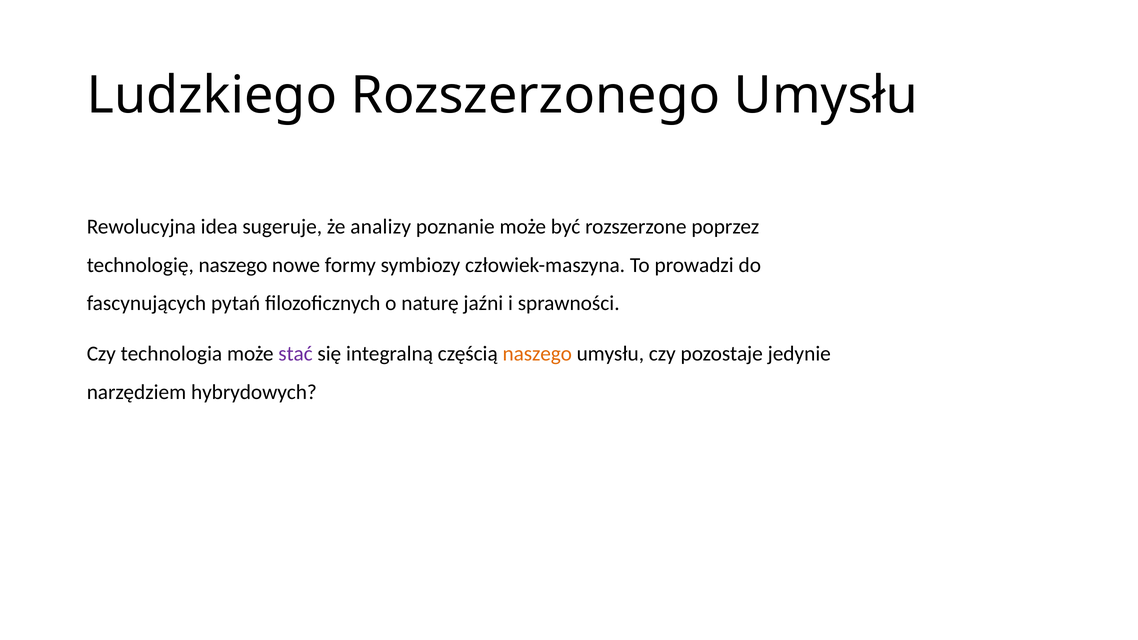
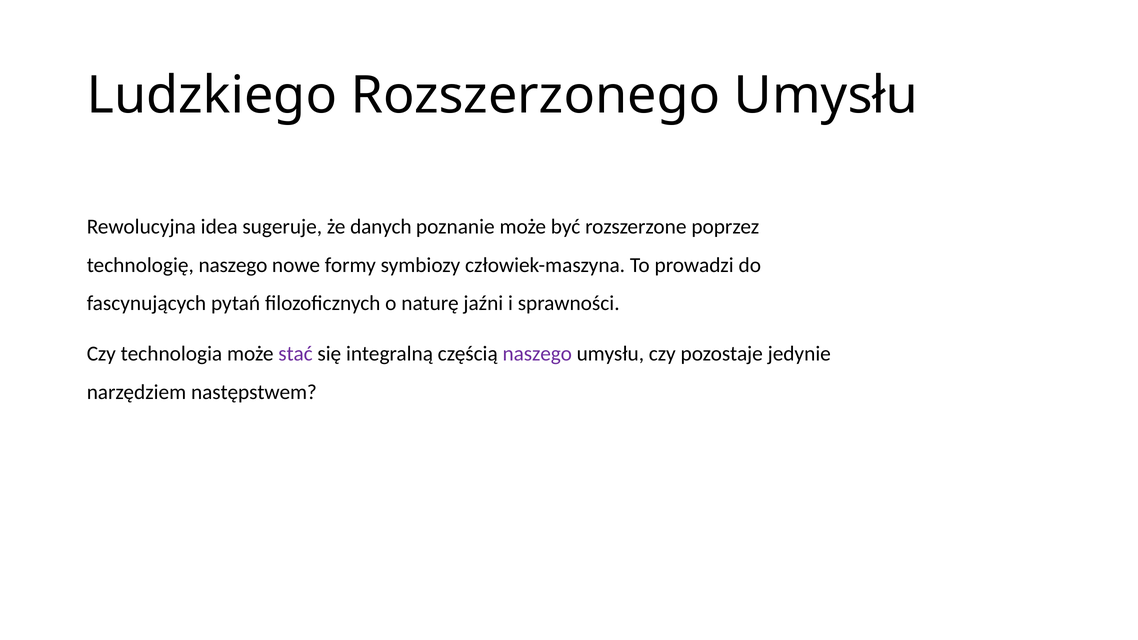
analizy: analizy -> danych
naszego at (537, 354) colour: orange -> purple
hybrydowych: hybrydowych -> następstwem
